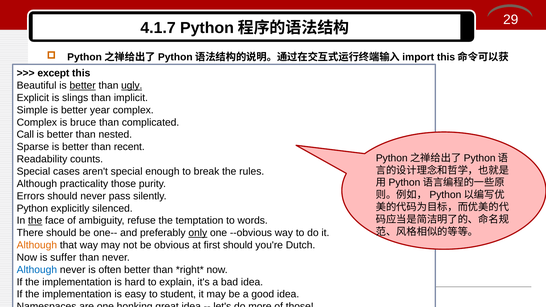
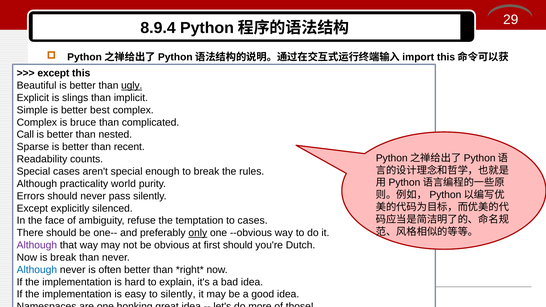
4.1.7: 4.1.7 -> 8.9.4
better at (83, 86) underline: present -> none
year: year -> best
practicality those: those -> world
Python at (32, 208): Python -> Except
the at (35, 221) underline: present -> none
to words: words -> cases
Although at (37, 245) colour: orange -> purple
is suffer: suffer -> break
to student: student -> silently
